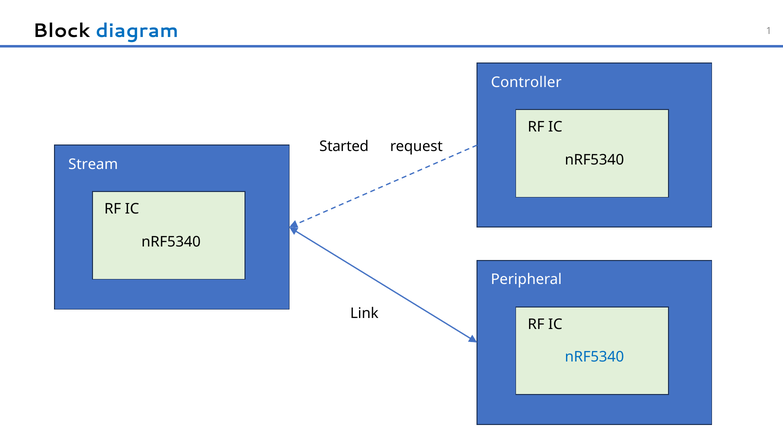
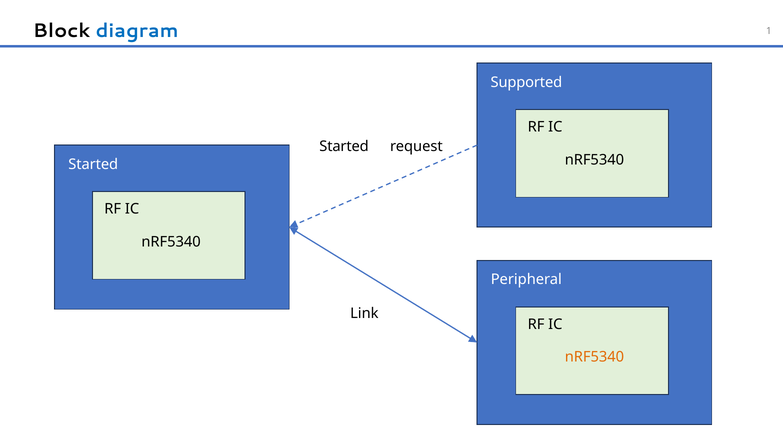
Controller: Controller -> Supported
Stream at (93, 164): Stream -> Started
nRF5340 at (594, 357) colour: blue -> orange
